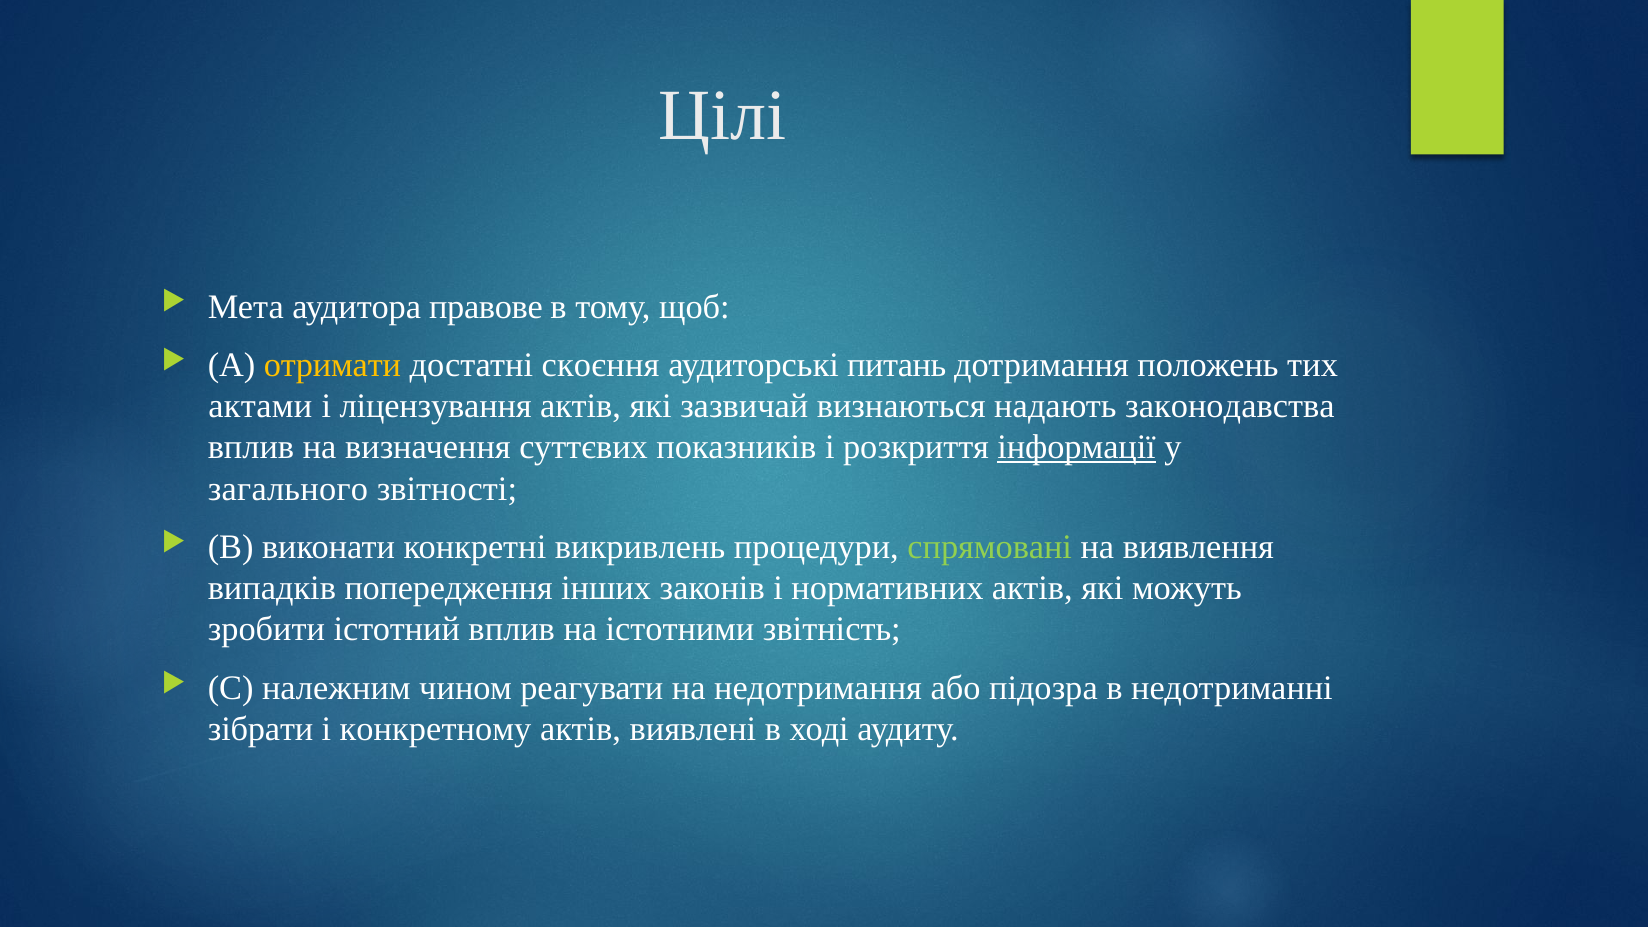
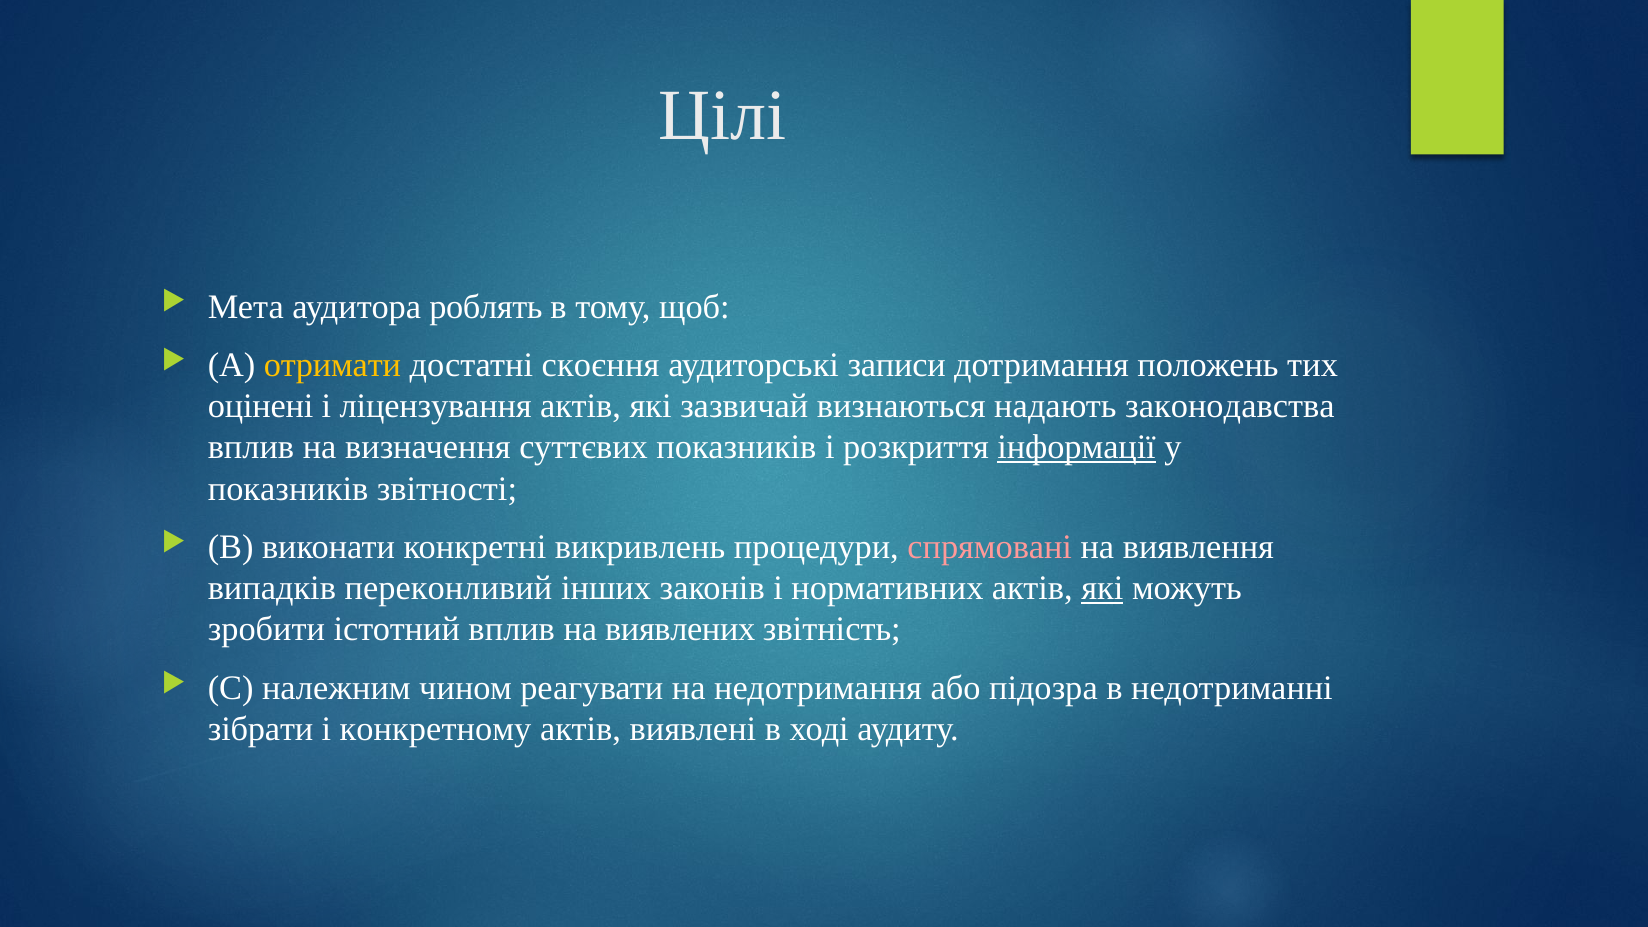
правове: правове -> роблять
питань: питань -> записи
актами: актами -> оцінені
загального at (288, 489): загального -> показників
спрямовані colour: light green -> pink
попередження: попередження -> переконливий
які at (1102, 588) underline: none -> present
істотними: істотними -> виявлених
